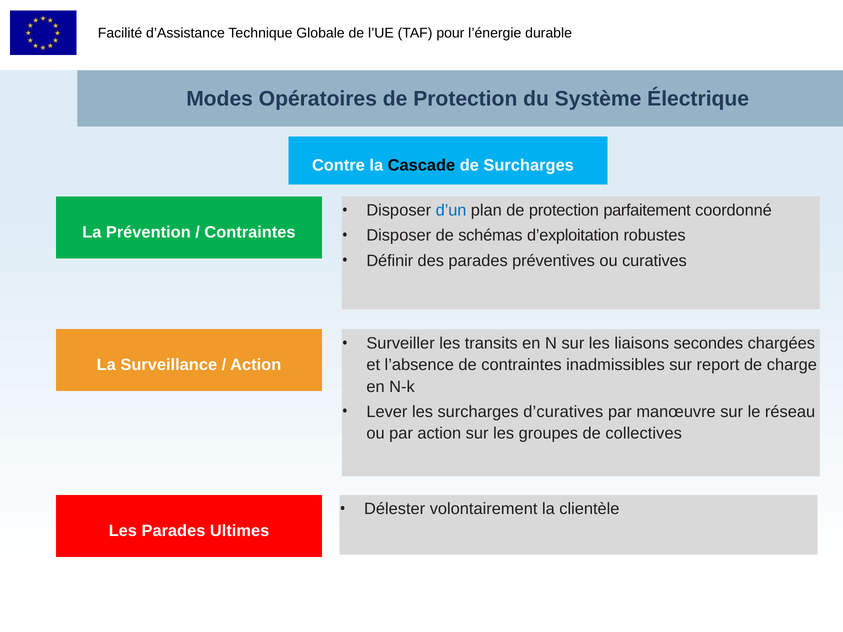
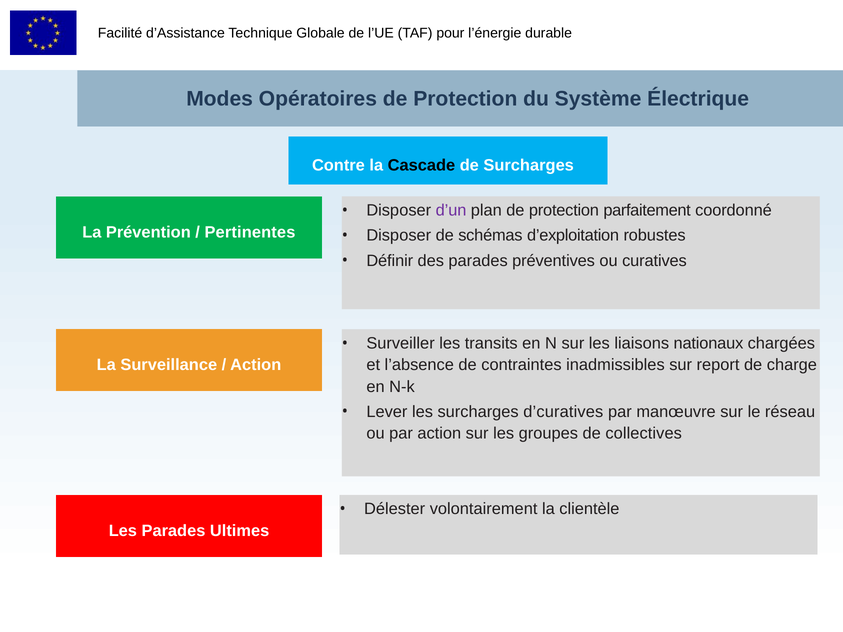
d’un colour: blue -> purple
Contraintes at (250, 232): Contraintes -> Pertinentes
secondes: secondes -> nationaux
